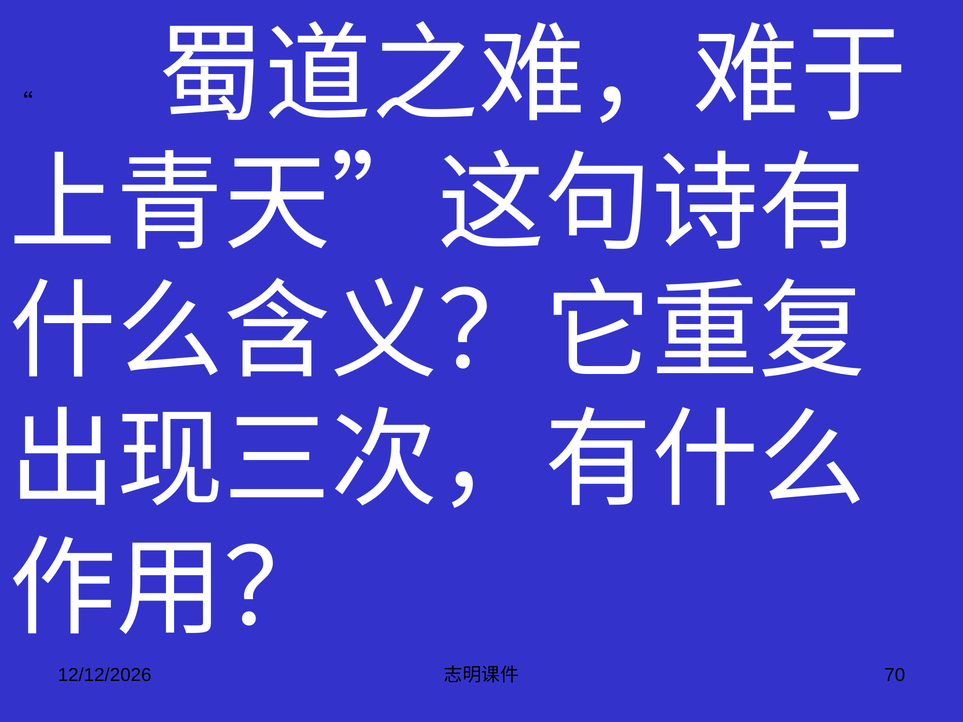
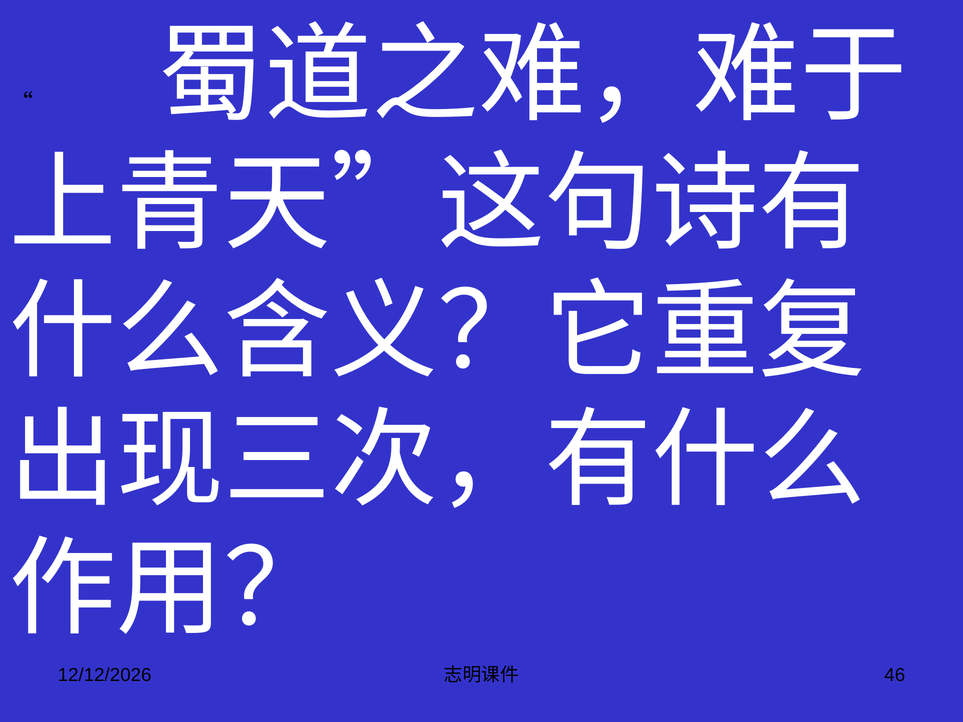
70: 70 -> 46
